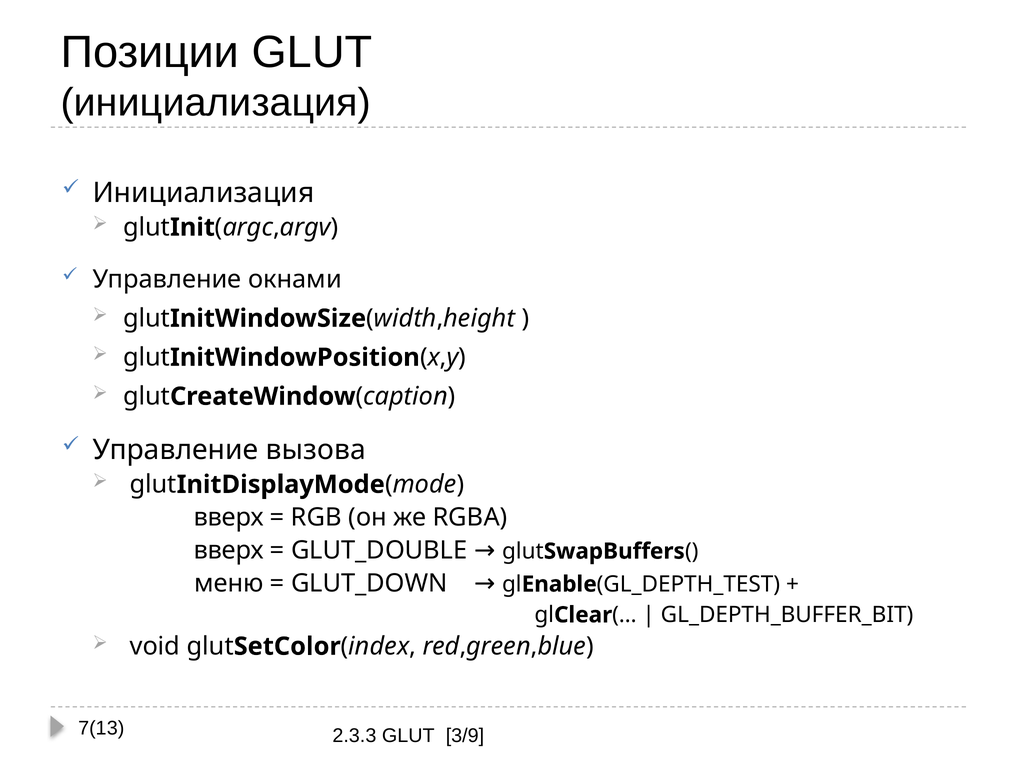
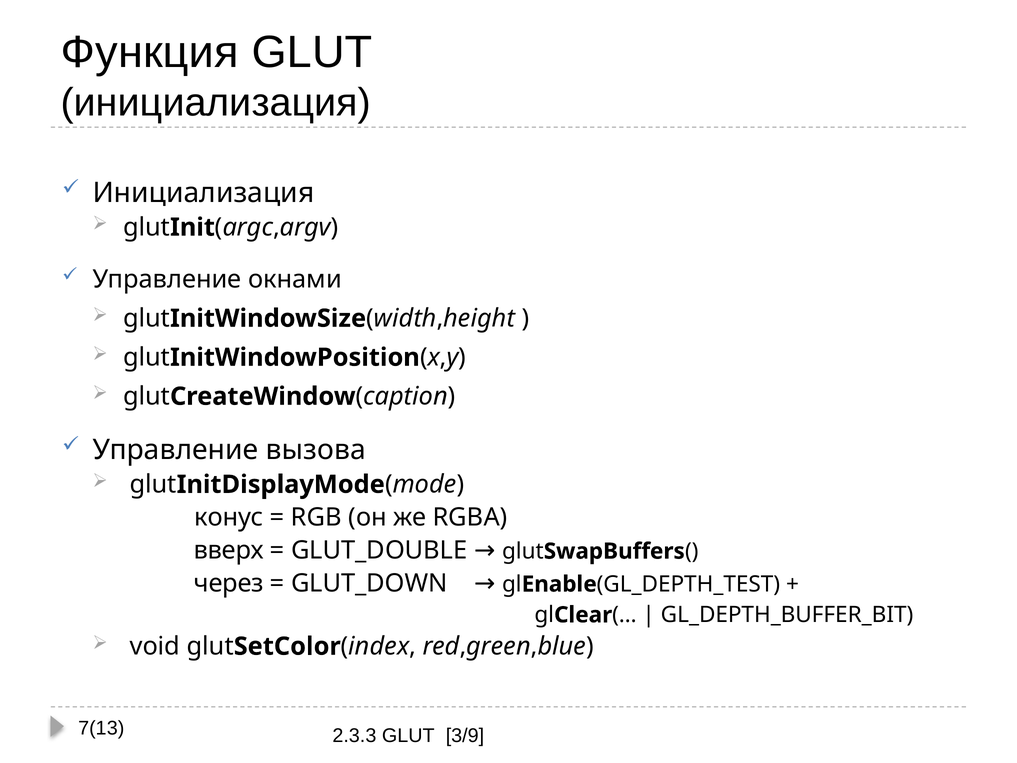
Позиции: Позиции -> Функция
вверх at (229, 517): вверх -> конус
меню: меню -> через
